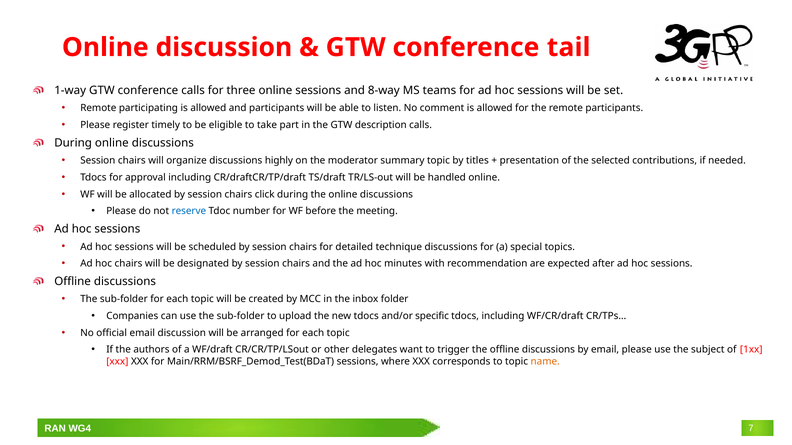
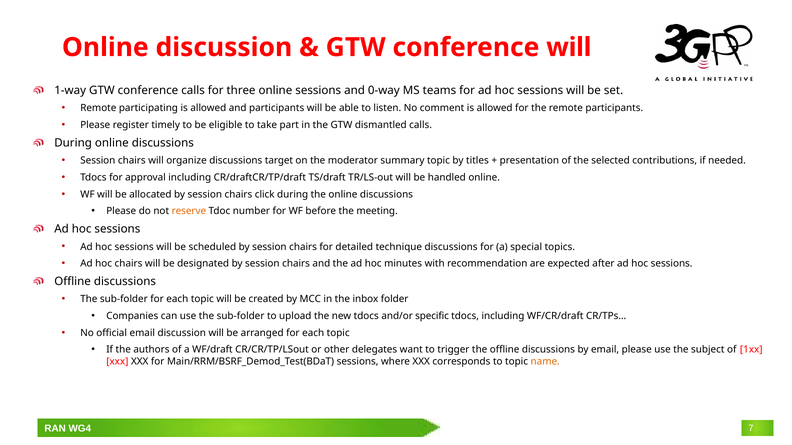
conference tail: tail -> will
8-way: 8-way -> 0-way
description: description -> dismantled
highly: highly -> target
reserve colour: blue -> orange
